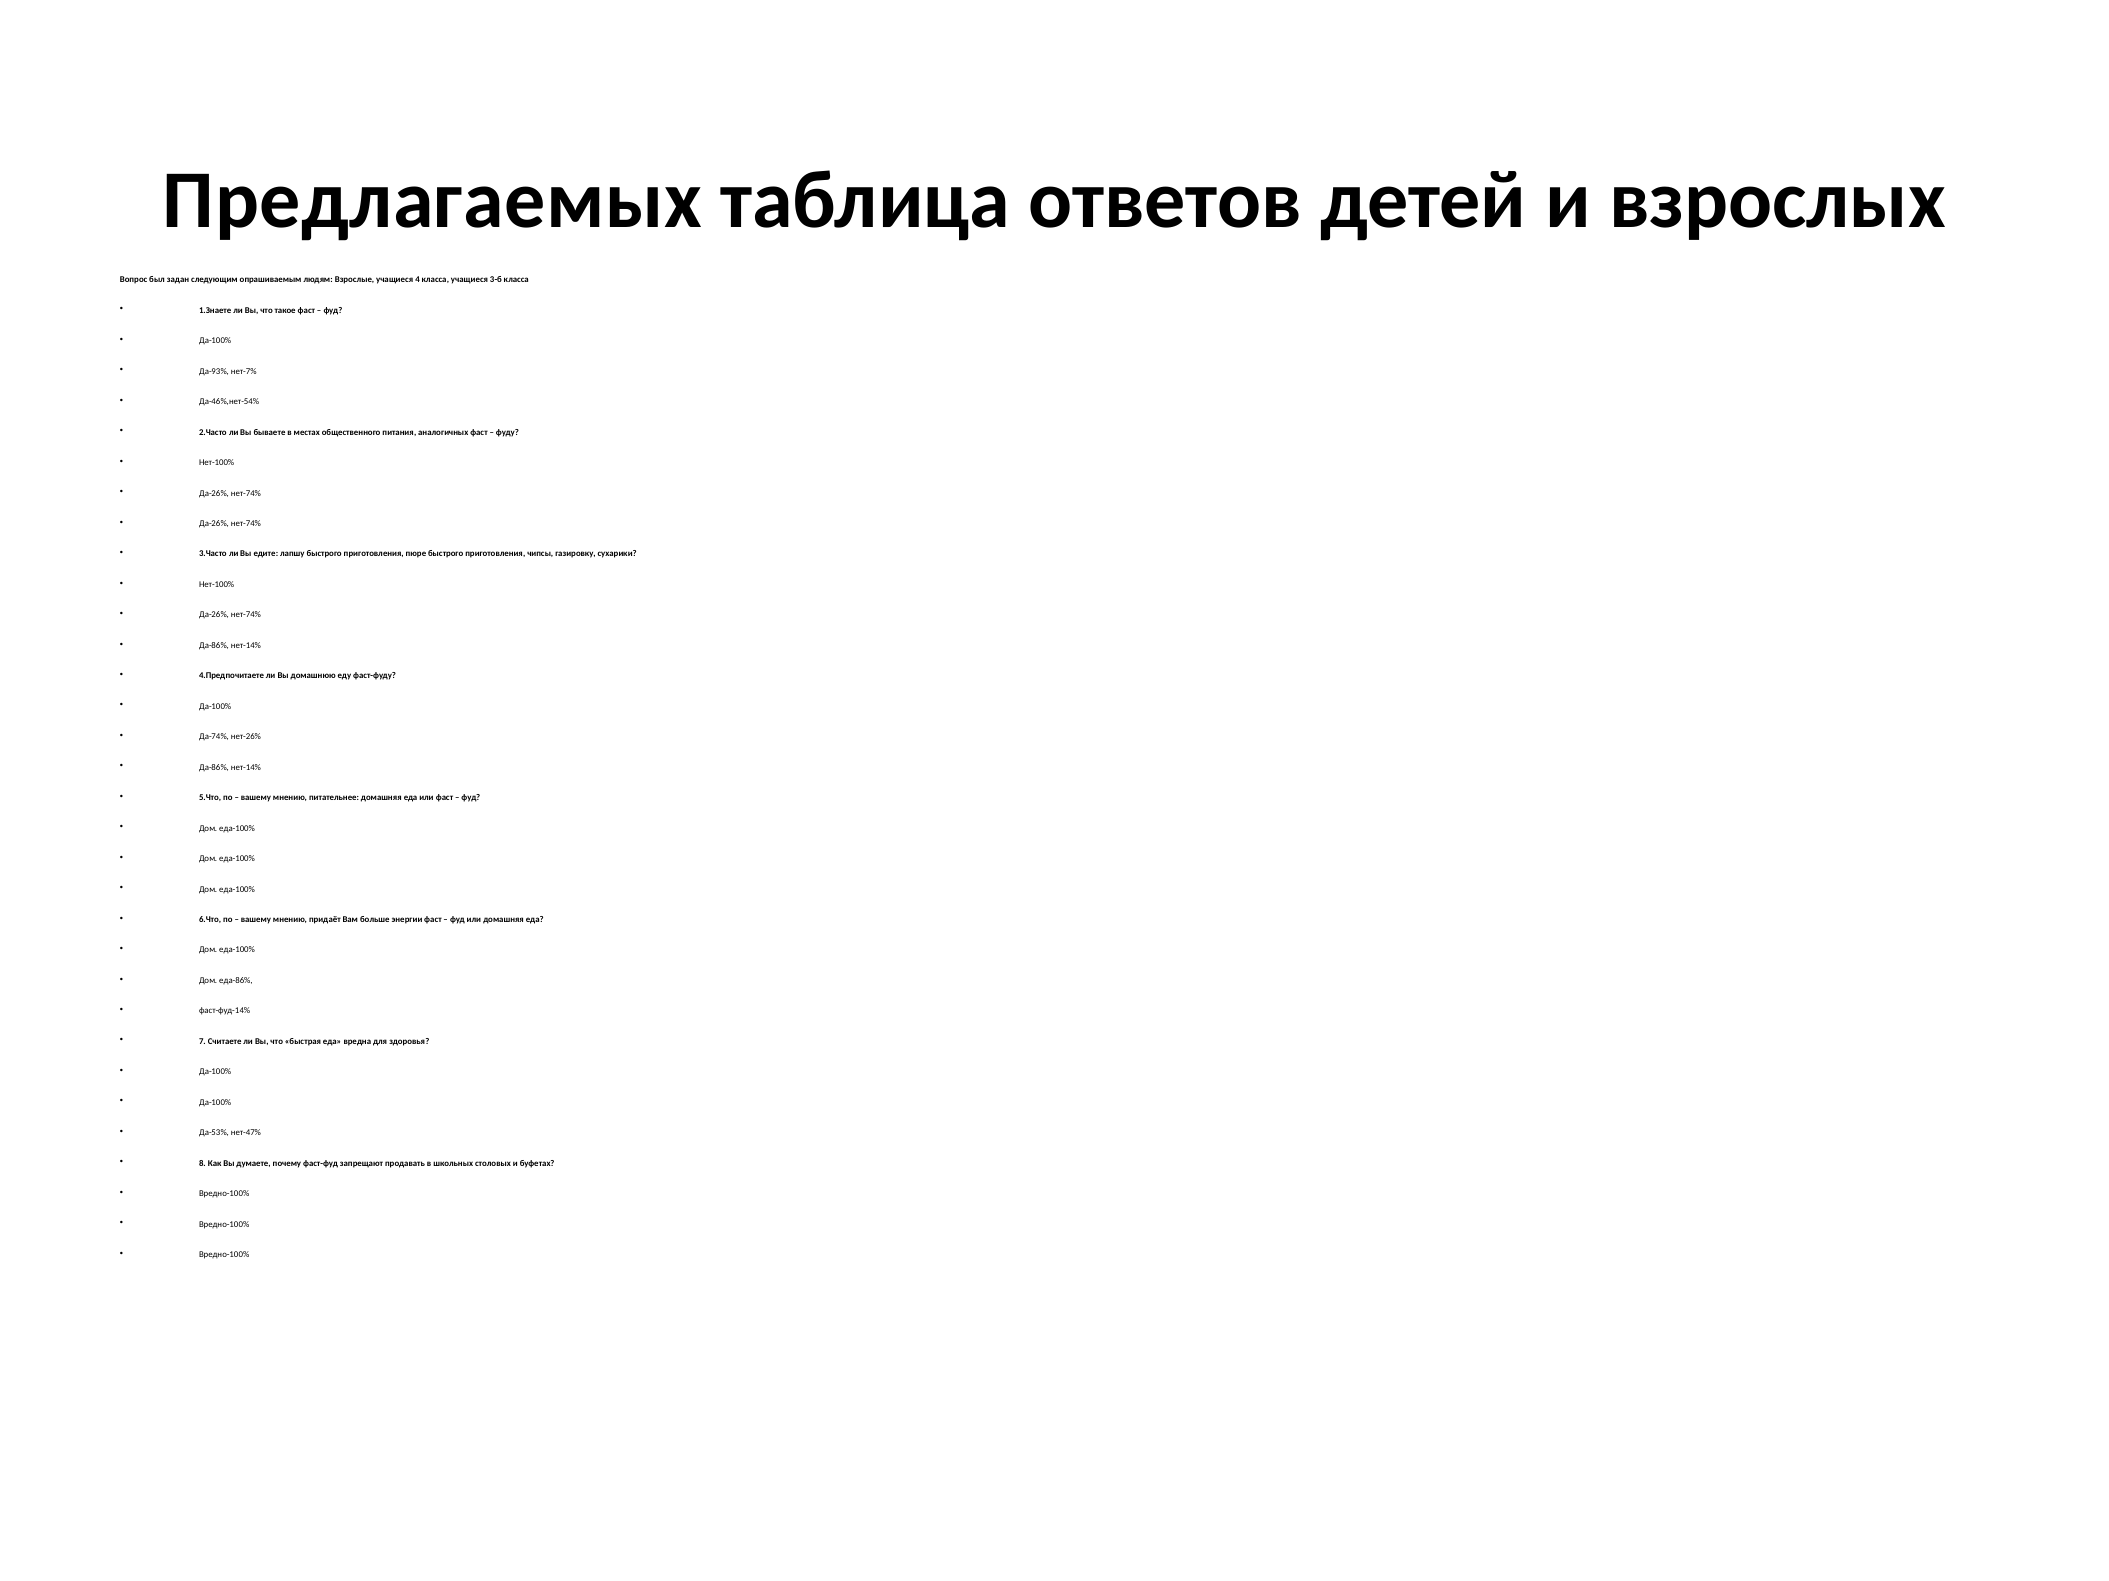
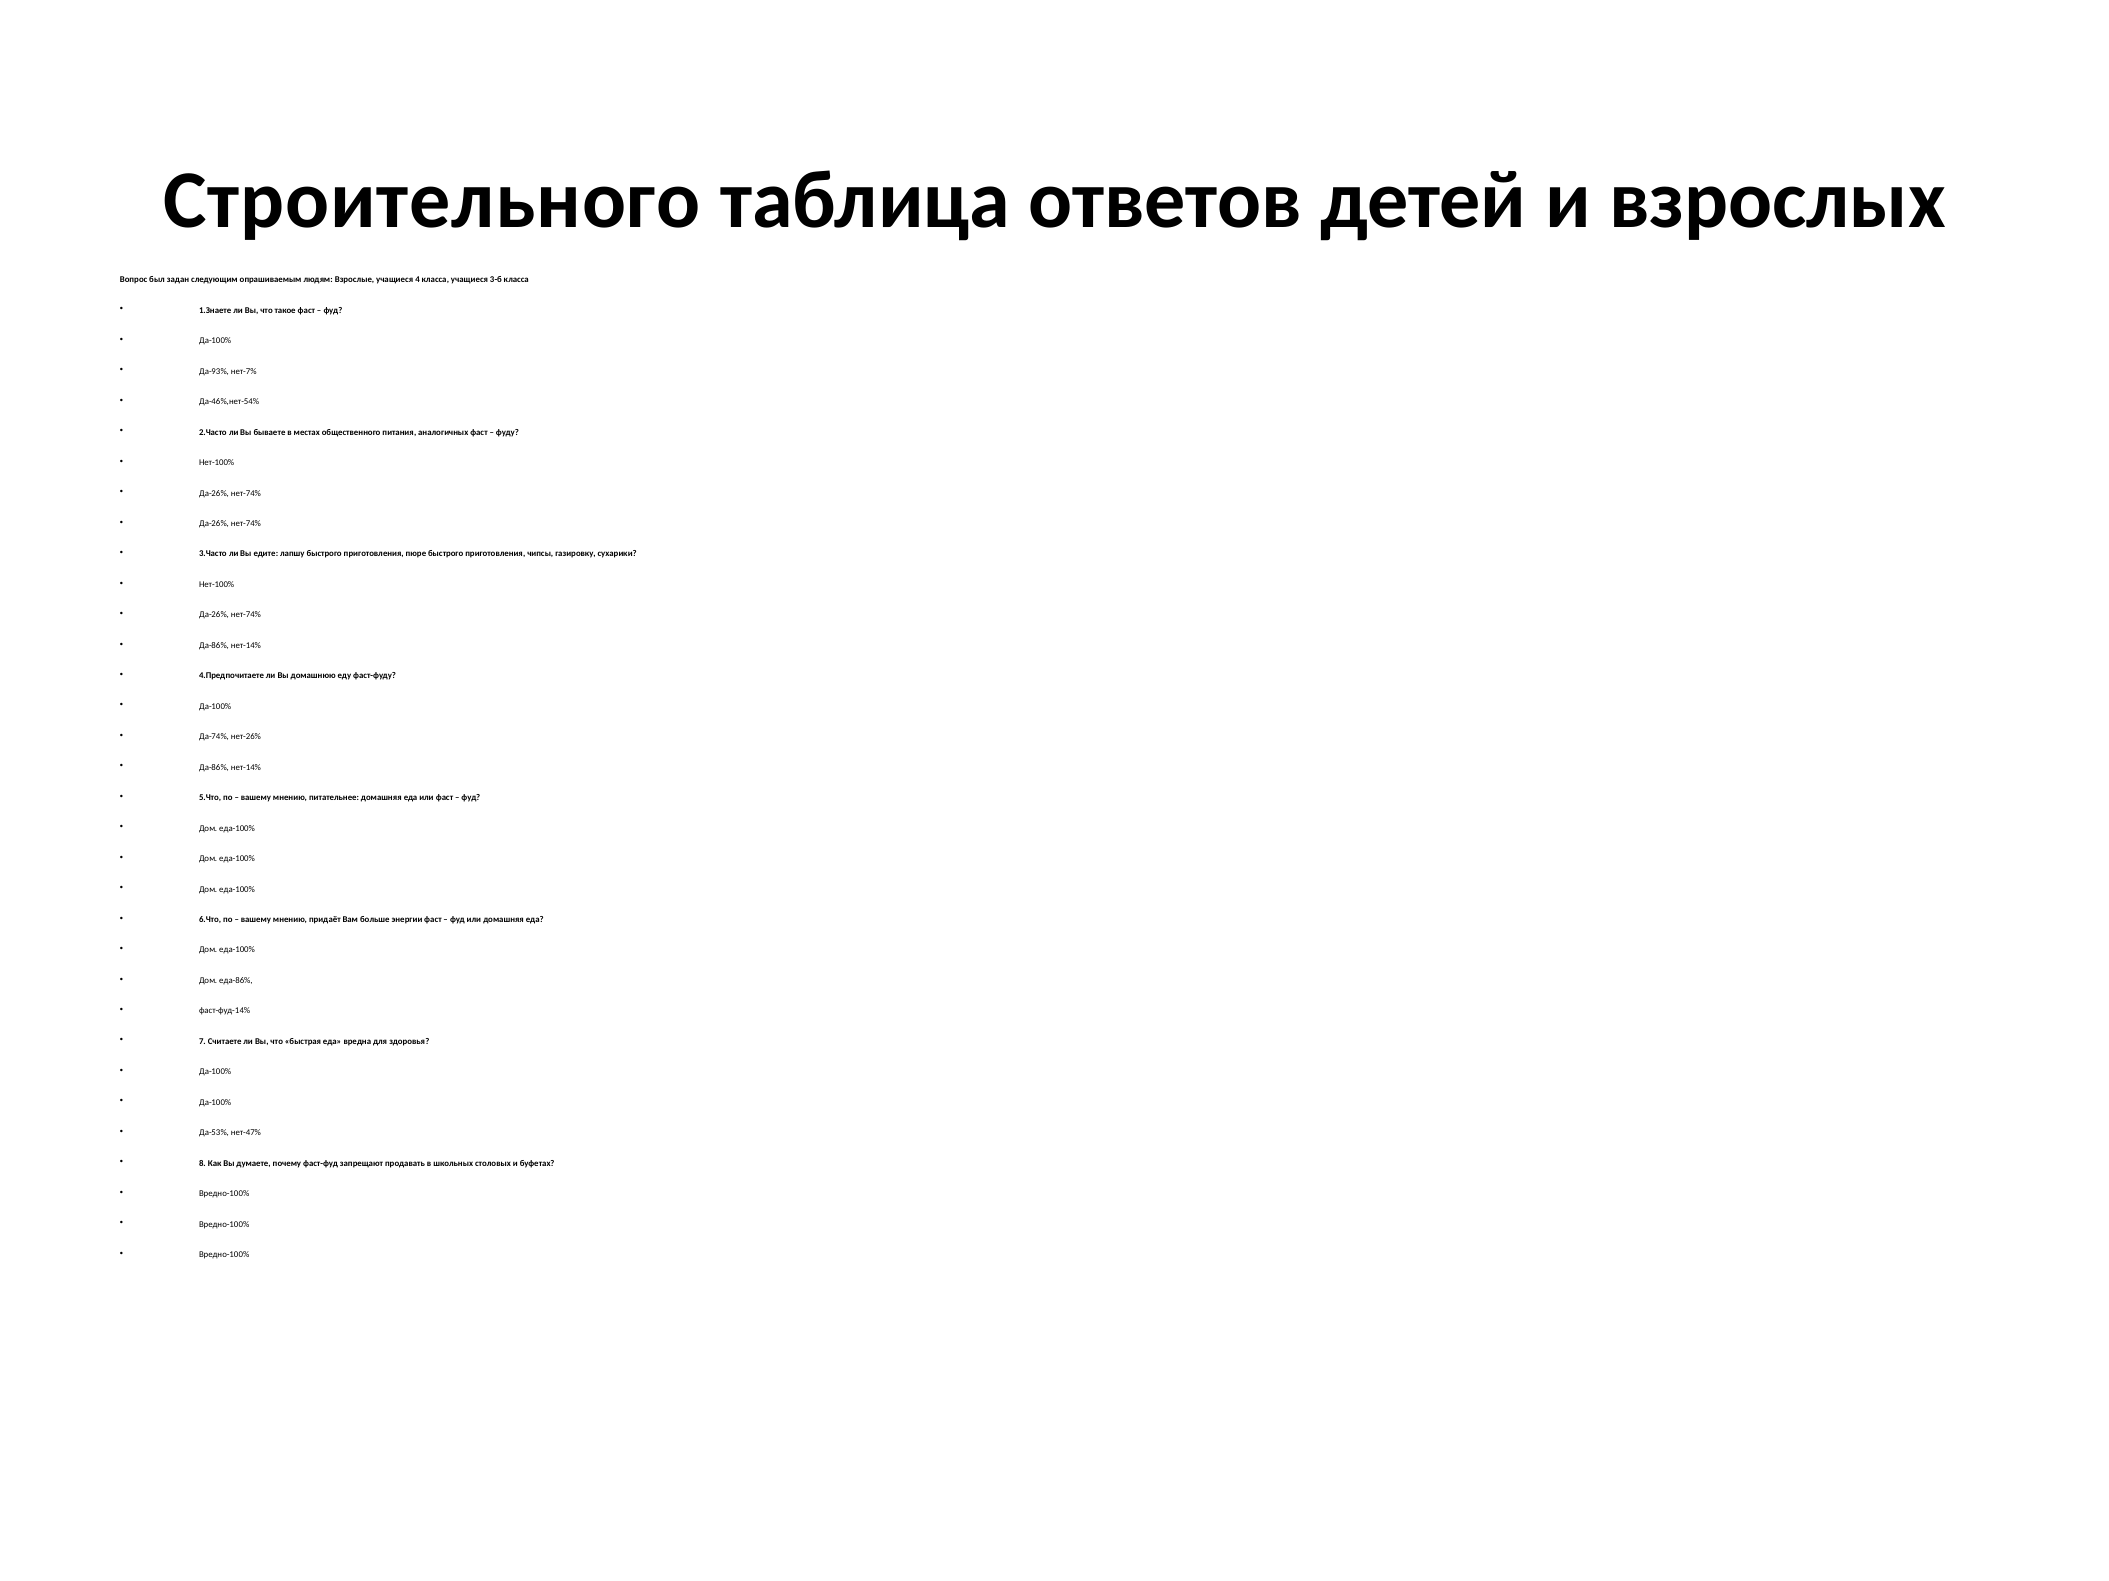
Предлагаемых: Предлагаемых -> Строительного
